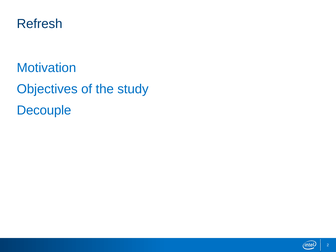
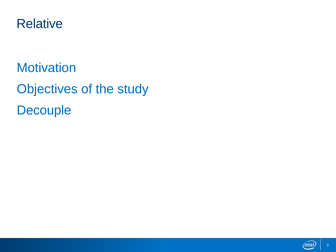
Refresh: Refresh -> Relative
